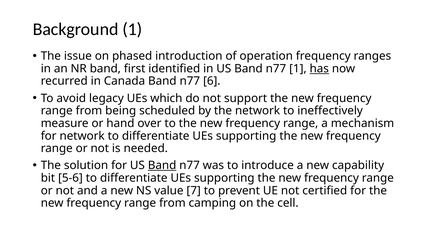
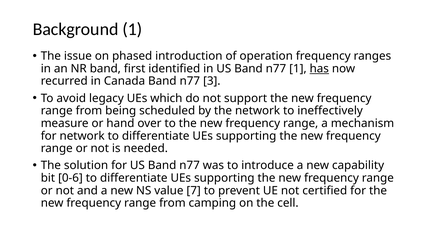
6: 6 -> 3
Band at (162, 166) underline: present -> none
5-6: 5-6 -> 0-6
